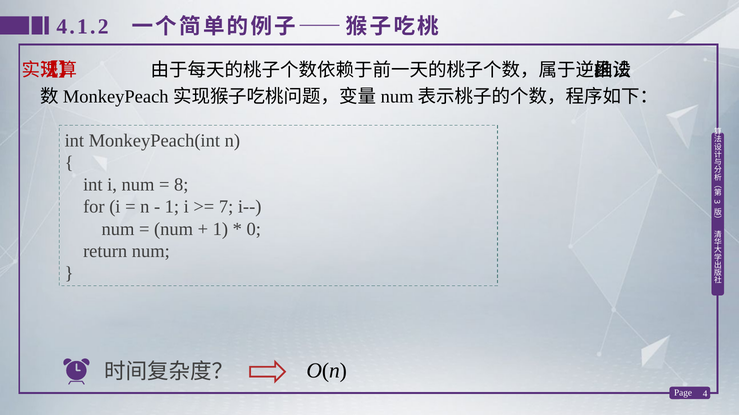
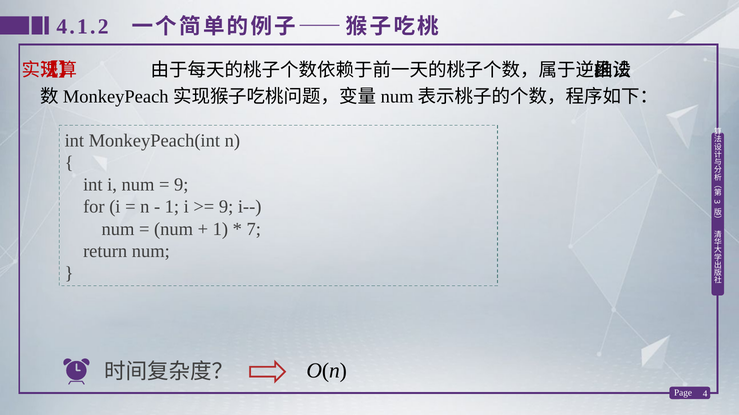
8 at (181, 185): 8 -> 9
7 at (226, 207): 7 -> 9
0: 0 -> 7
